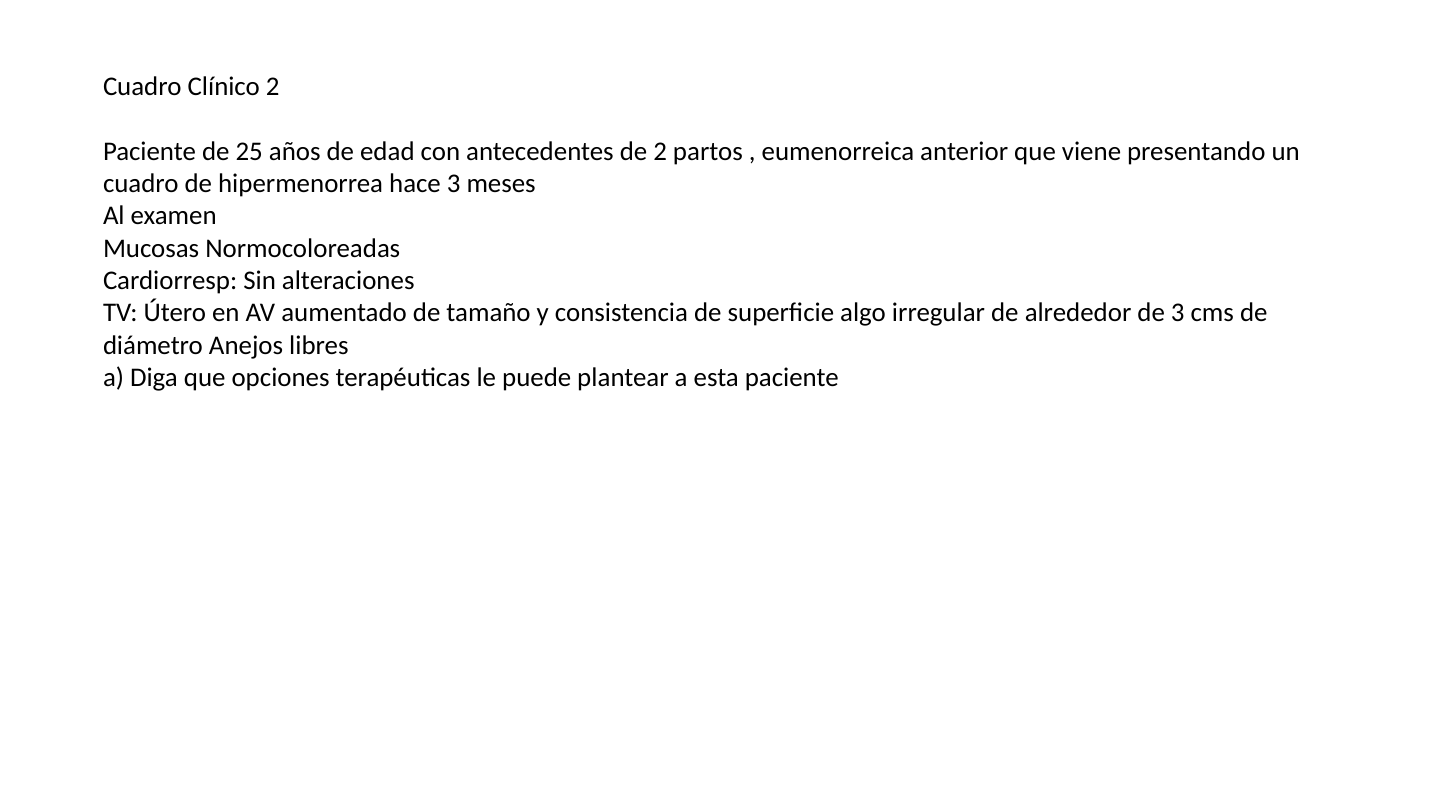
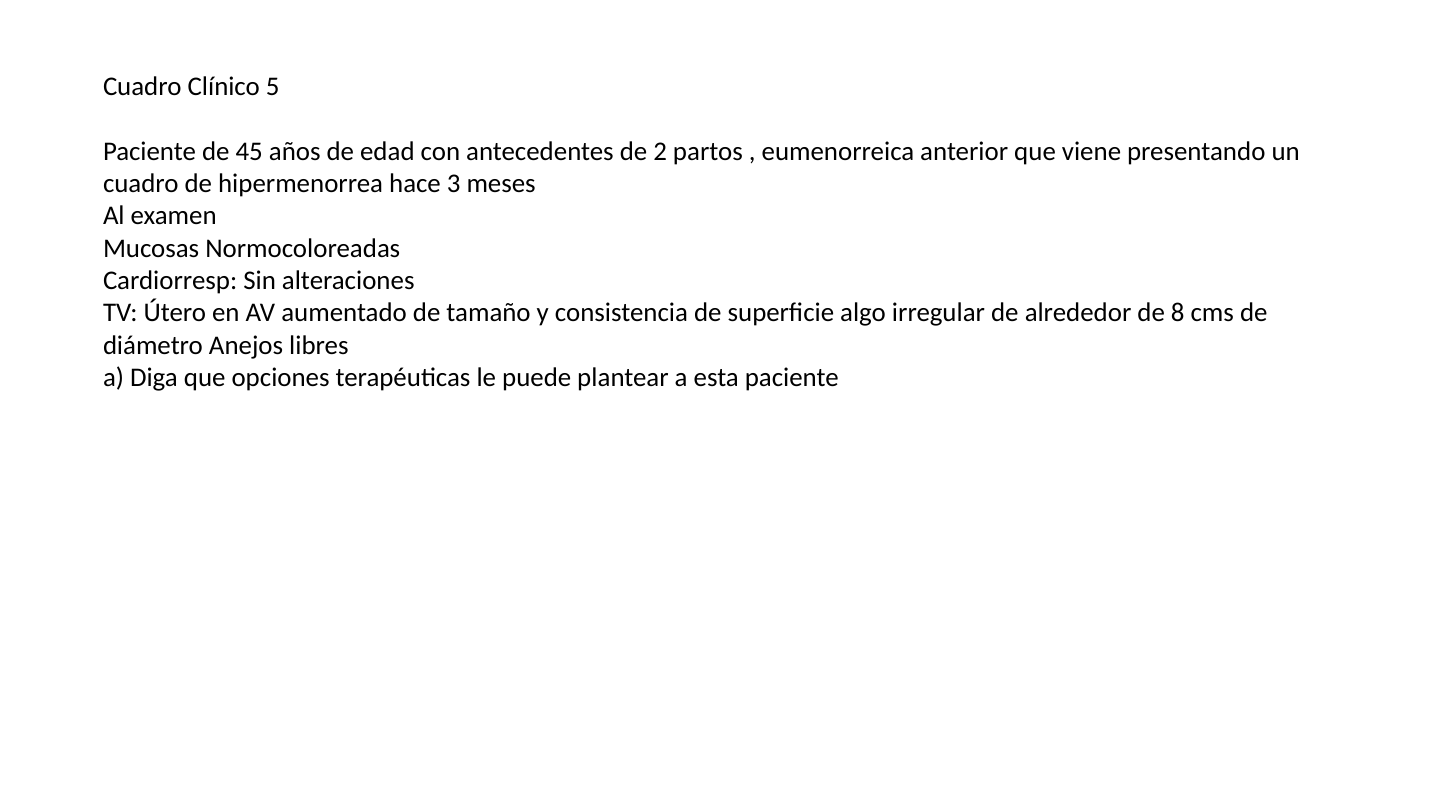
Clínico 2: 2 -> 5
25: 25 -> 45
de 3: 3 -> 8
